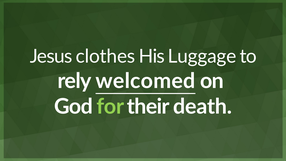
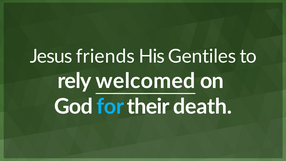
clothes: clothes -> friends
Luggage: Luggage -> Gentiles
for colour: light green -> light blue
